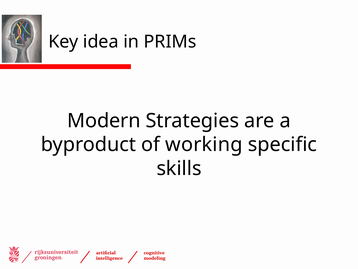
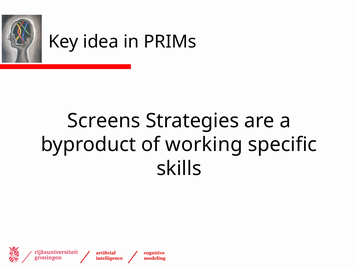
Modern: Modern -> Screens
